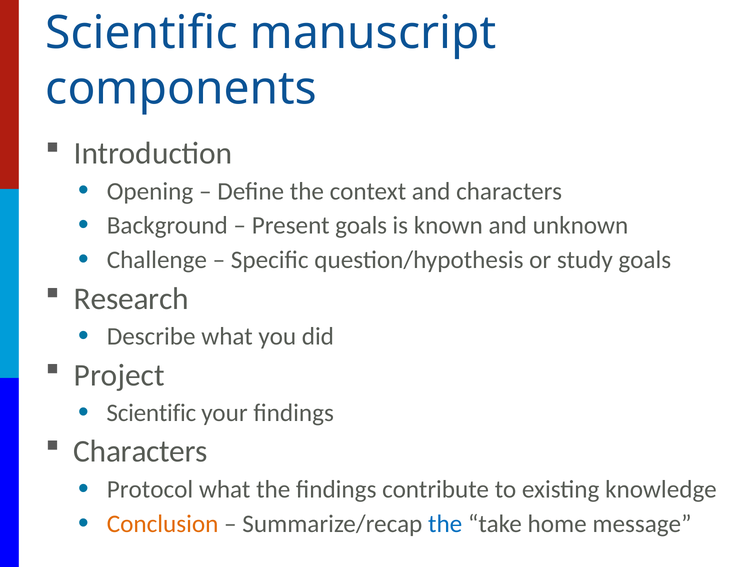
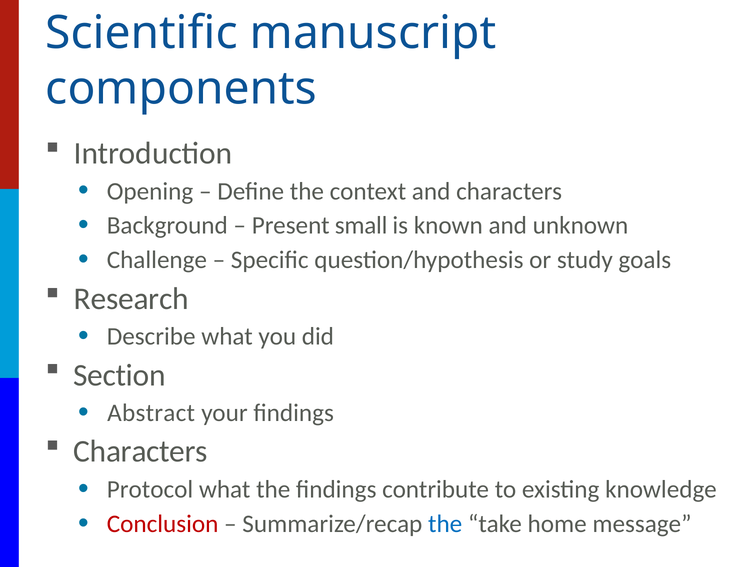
Present goals: goals -> small
Project: Project -> Section
Scientific at (151, 413): Scientific -> Abstract
Conclusion colour: orange -> red
